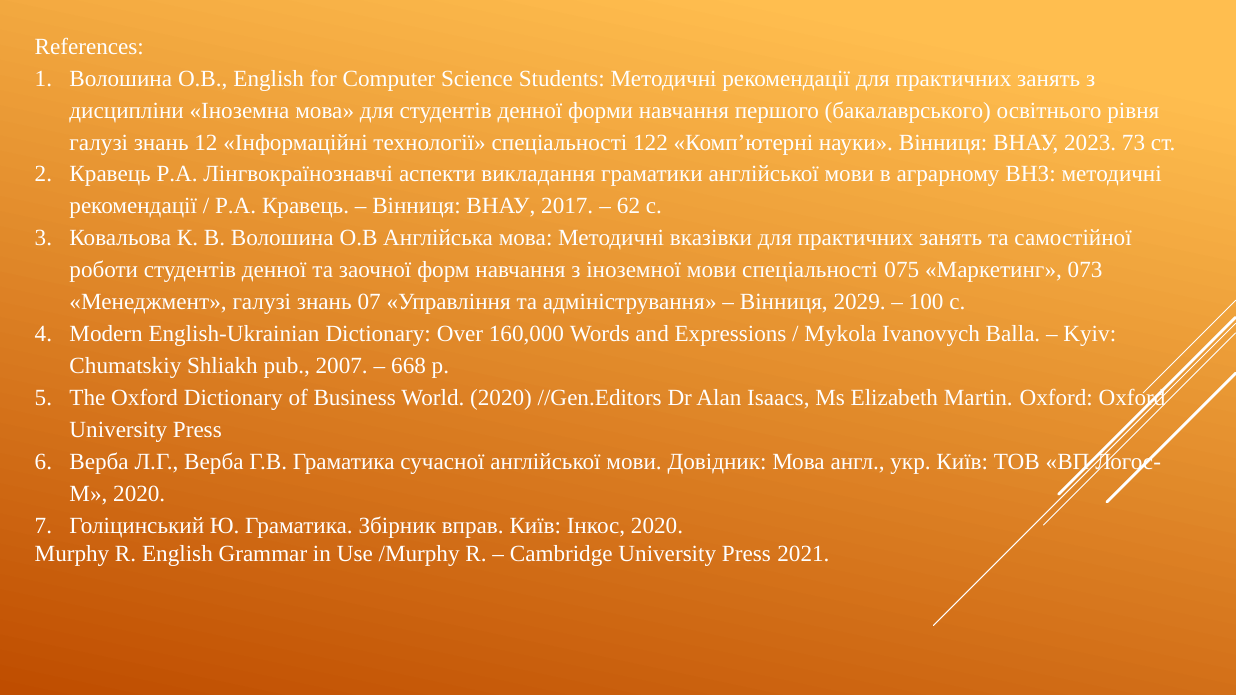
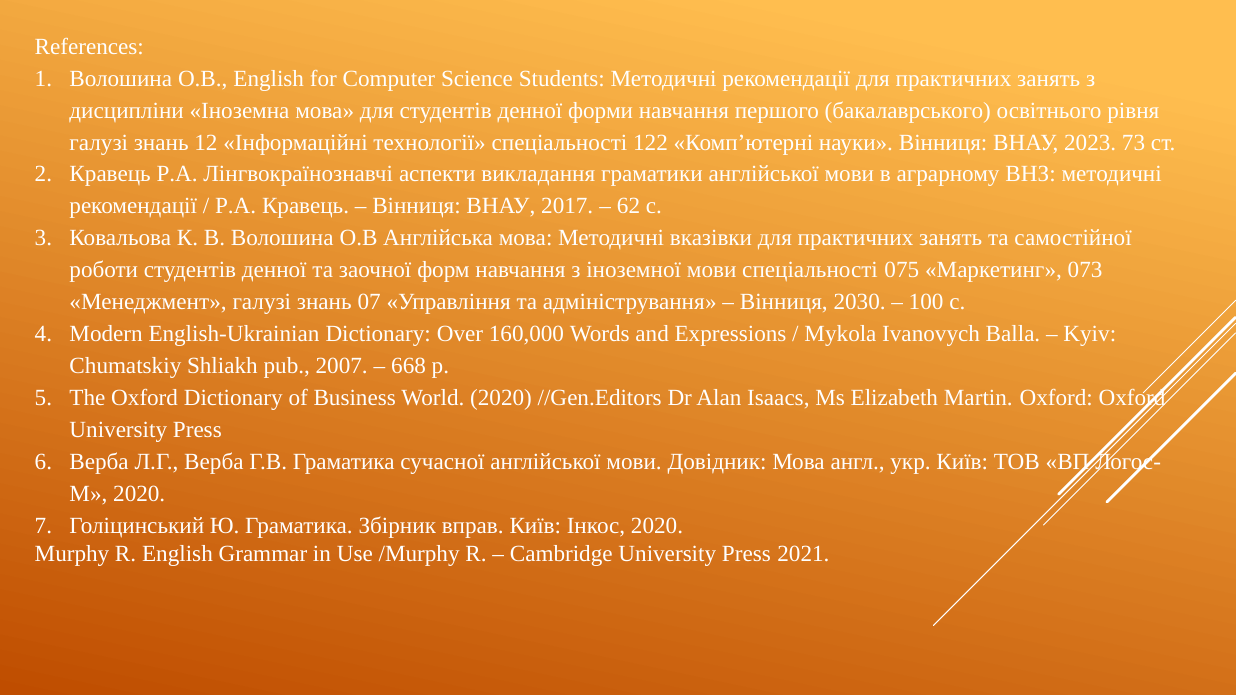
2029: 2029 -> 2030
